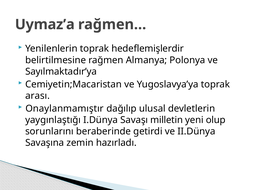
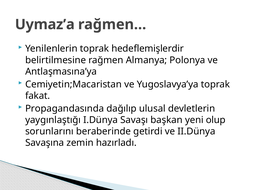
Sayılmaktadır’ya: Sayılmaktadır’ya -> Antlaşmasına’ya
arası: arası -> fakat
Onaylanmamıştır: Onaylanmamıştır -> Propagandasında
milletin: milletin -> başkan
